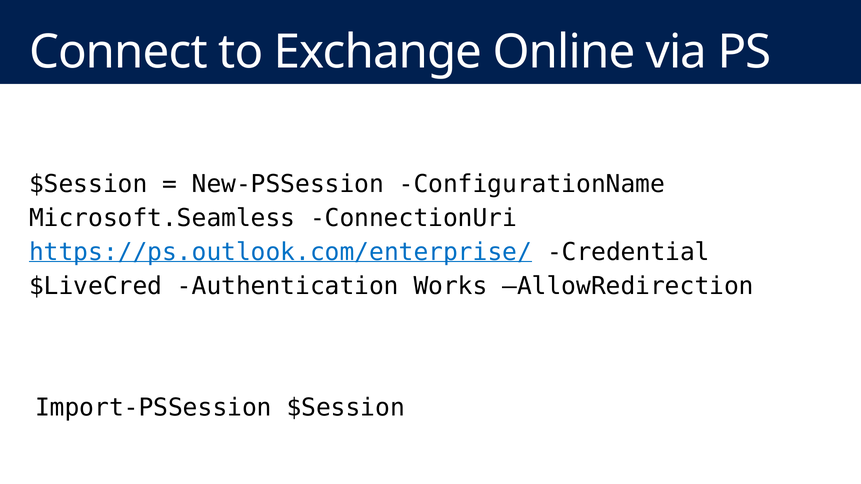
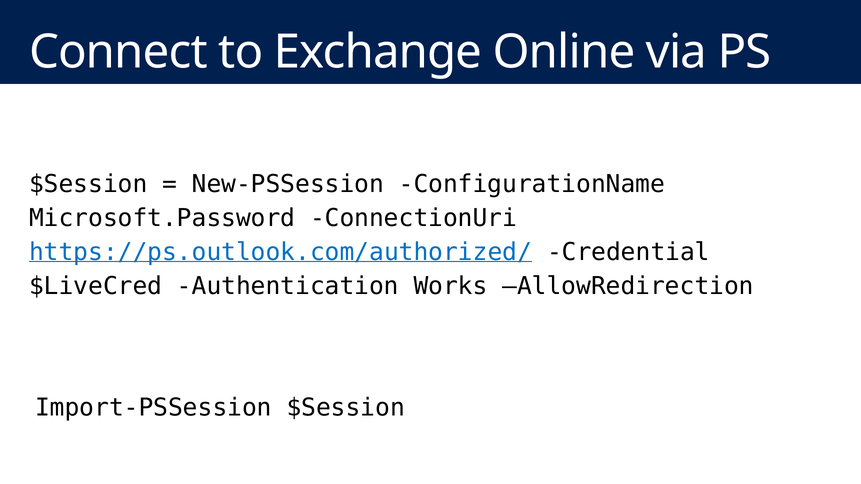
Microsoft.Seamless: Microsoft.Seamless -> Microsoft.Password
https://ps.outlook.com/enterprise/: https://ps.outlook.com/enterprise/ -> https://ps.outlook.com/authorized/
